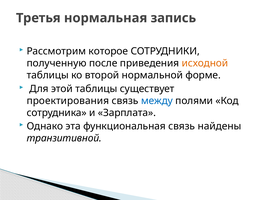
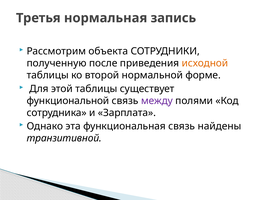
которое: которое -> объекта
проектирования: проектирования -> функциональной
между colour: blue -> purple
